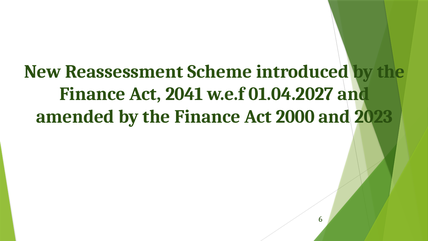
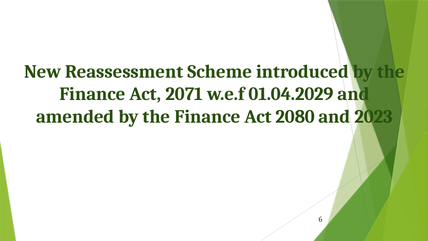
2041: 2041 -> 2071
01.04.2027: 01.04.2027 -> 01.04.2029
2000: 2000 -> 2080
